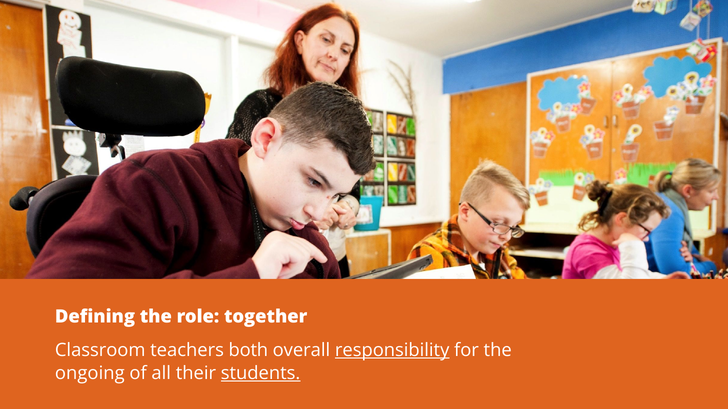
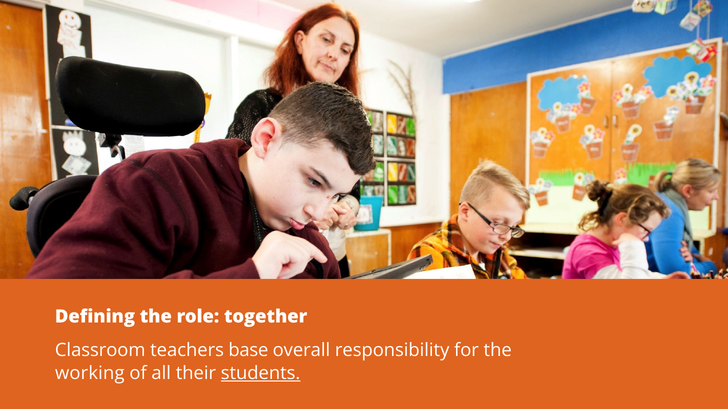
both: both -> base
responsibility underline: present -> none
ongoing: ongoing -> working
